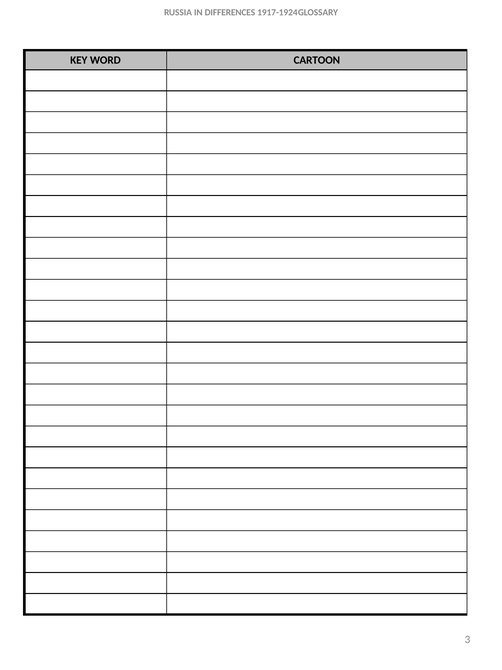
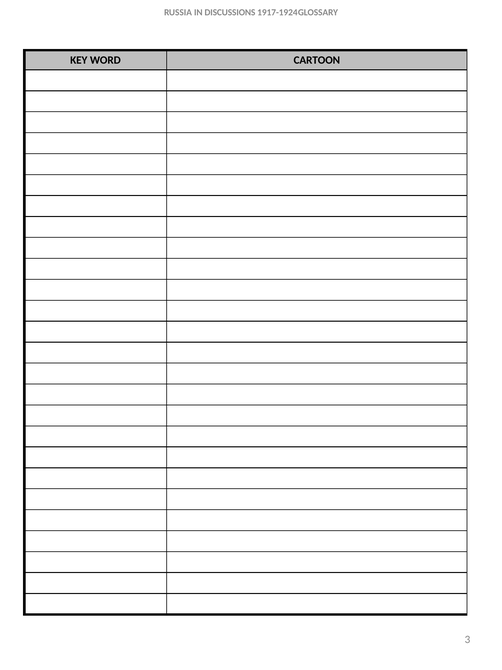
DIFFERENCES: DIFFERENCES -> DISCUSSIONS
